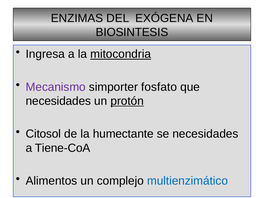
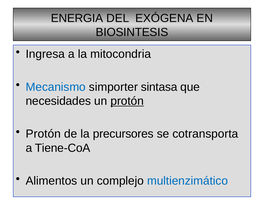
ENZIMAS: ENZIMAS -> ENERGIA
mitocondria underline: present -> none
Mecanismo colour: purple -> blue
fosfato: fosfato -> sintasa
Citosol at (43, 134): Citosol -> Protón
humectante: humectante -> precursores
se necesidades: necesidades -> cotransporta
